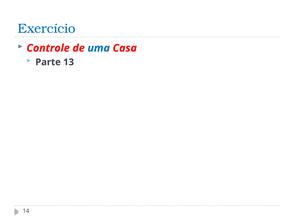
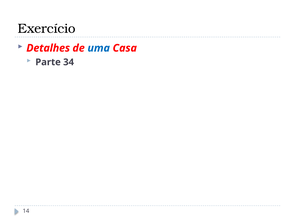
Exercício colour: blue -> black
Controle: Controle -> Detalhes
13: 13 -> 34
